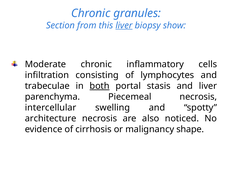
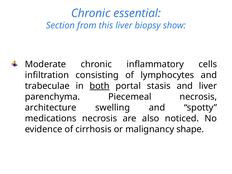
granules: granules -> essential
liver at (124, 25) underline: present -> none
intercellular: intercellular -> architecture
architecture: architecture -> medications
